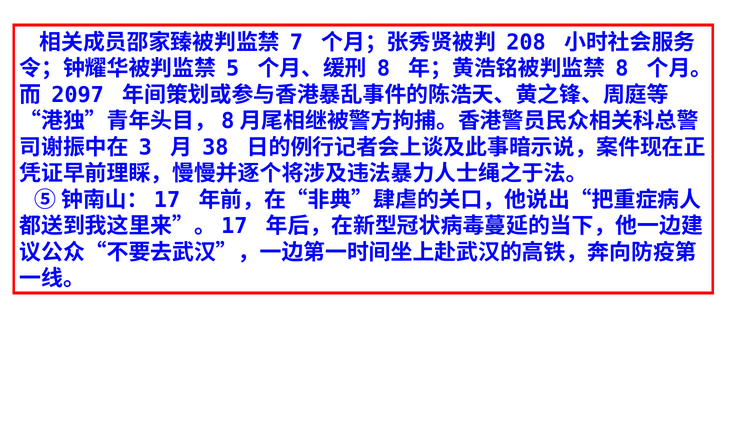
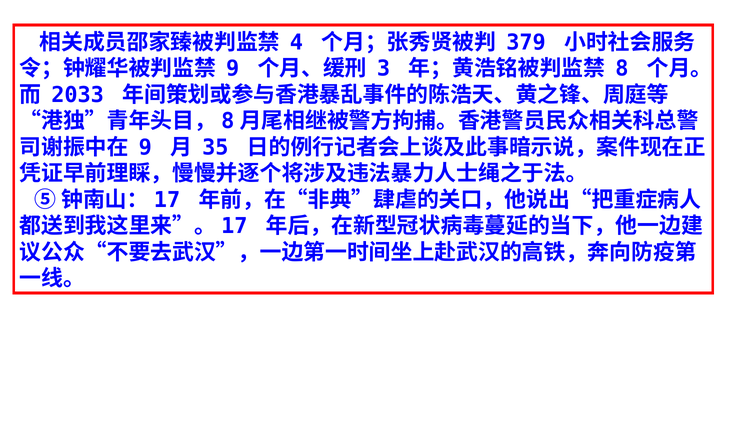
7: 7 -> 4
208: 208 -> 379
5 at (233, 69): 5 -> 9
8 at (384, 69): 8 -> 3
2097: 2097 -> 2033
3 at (145, 147): 3 -> 9
38: 38 -> 35
